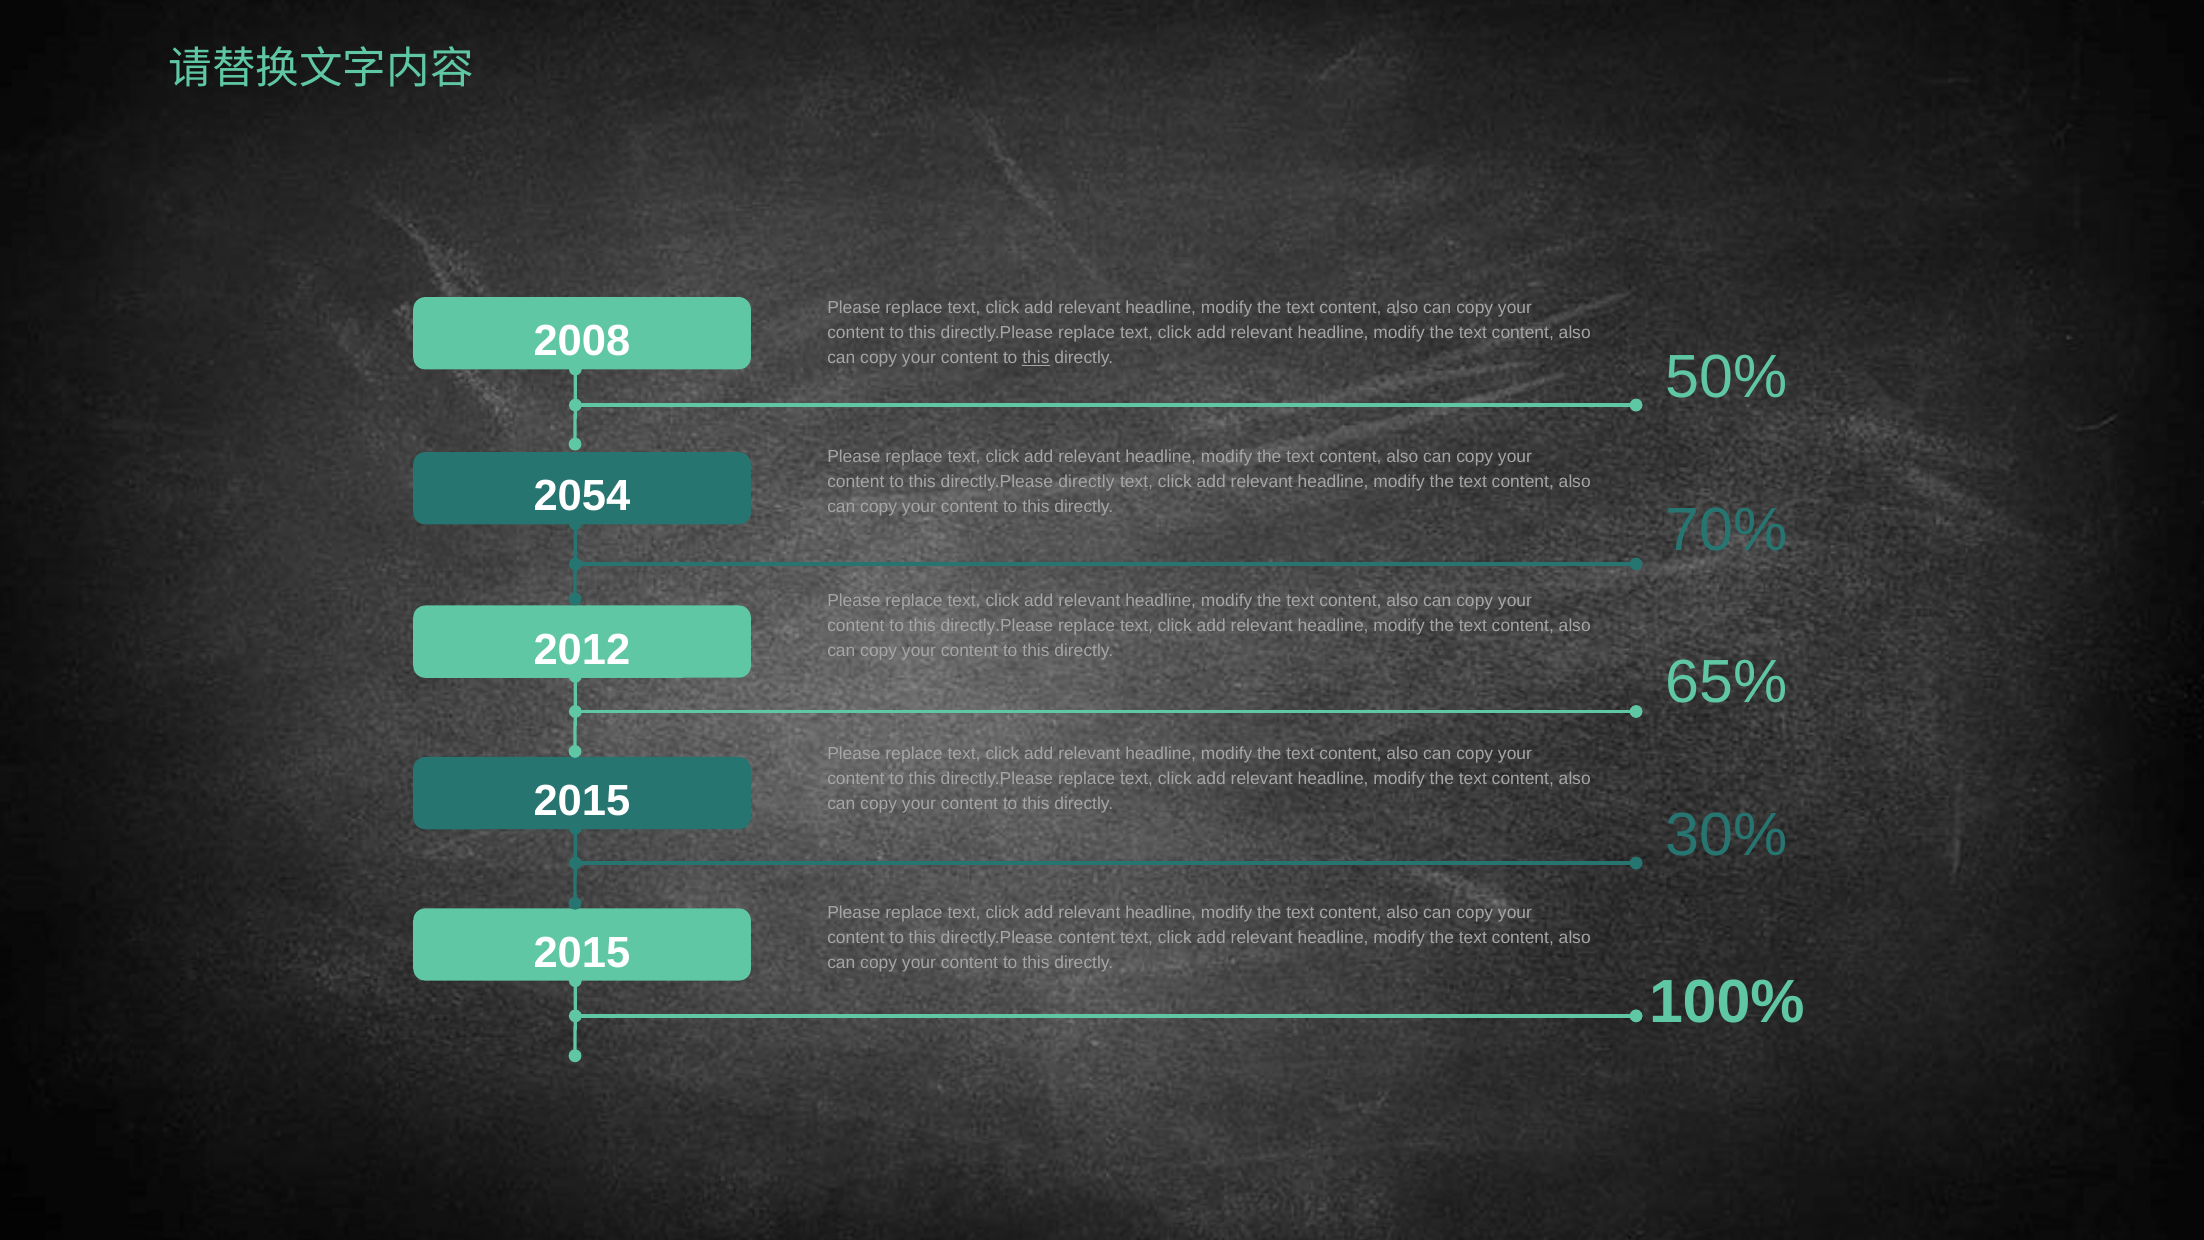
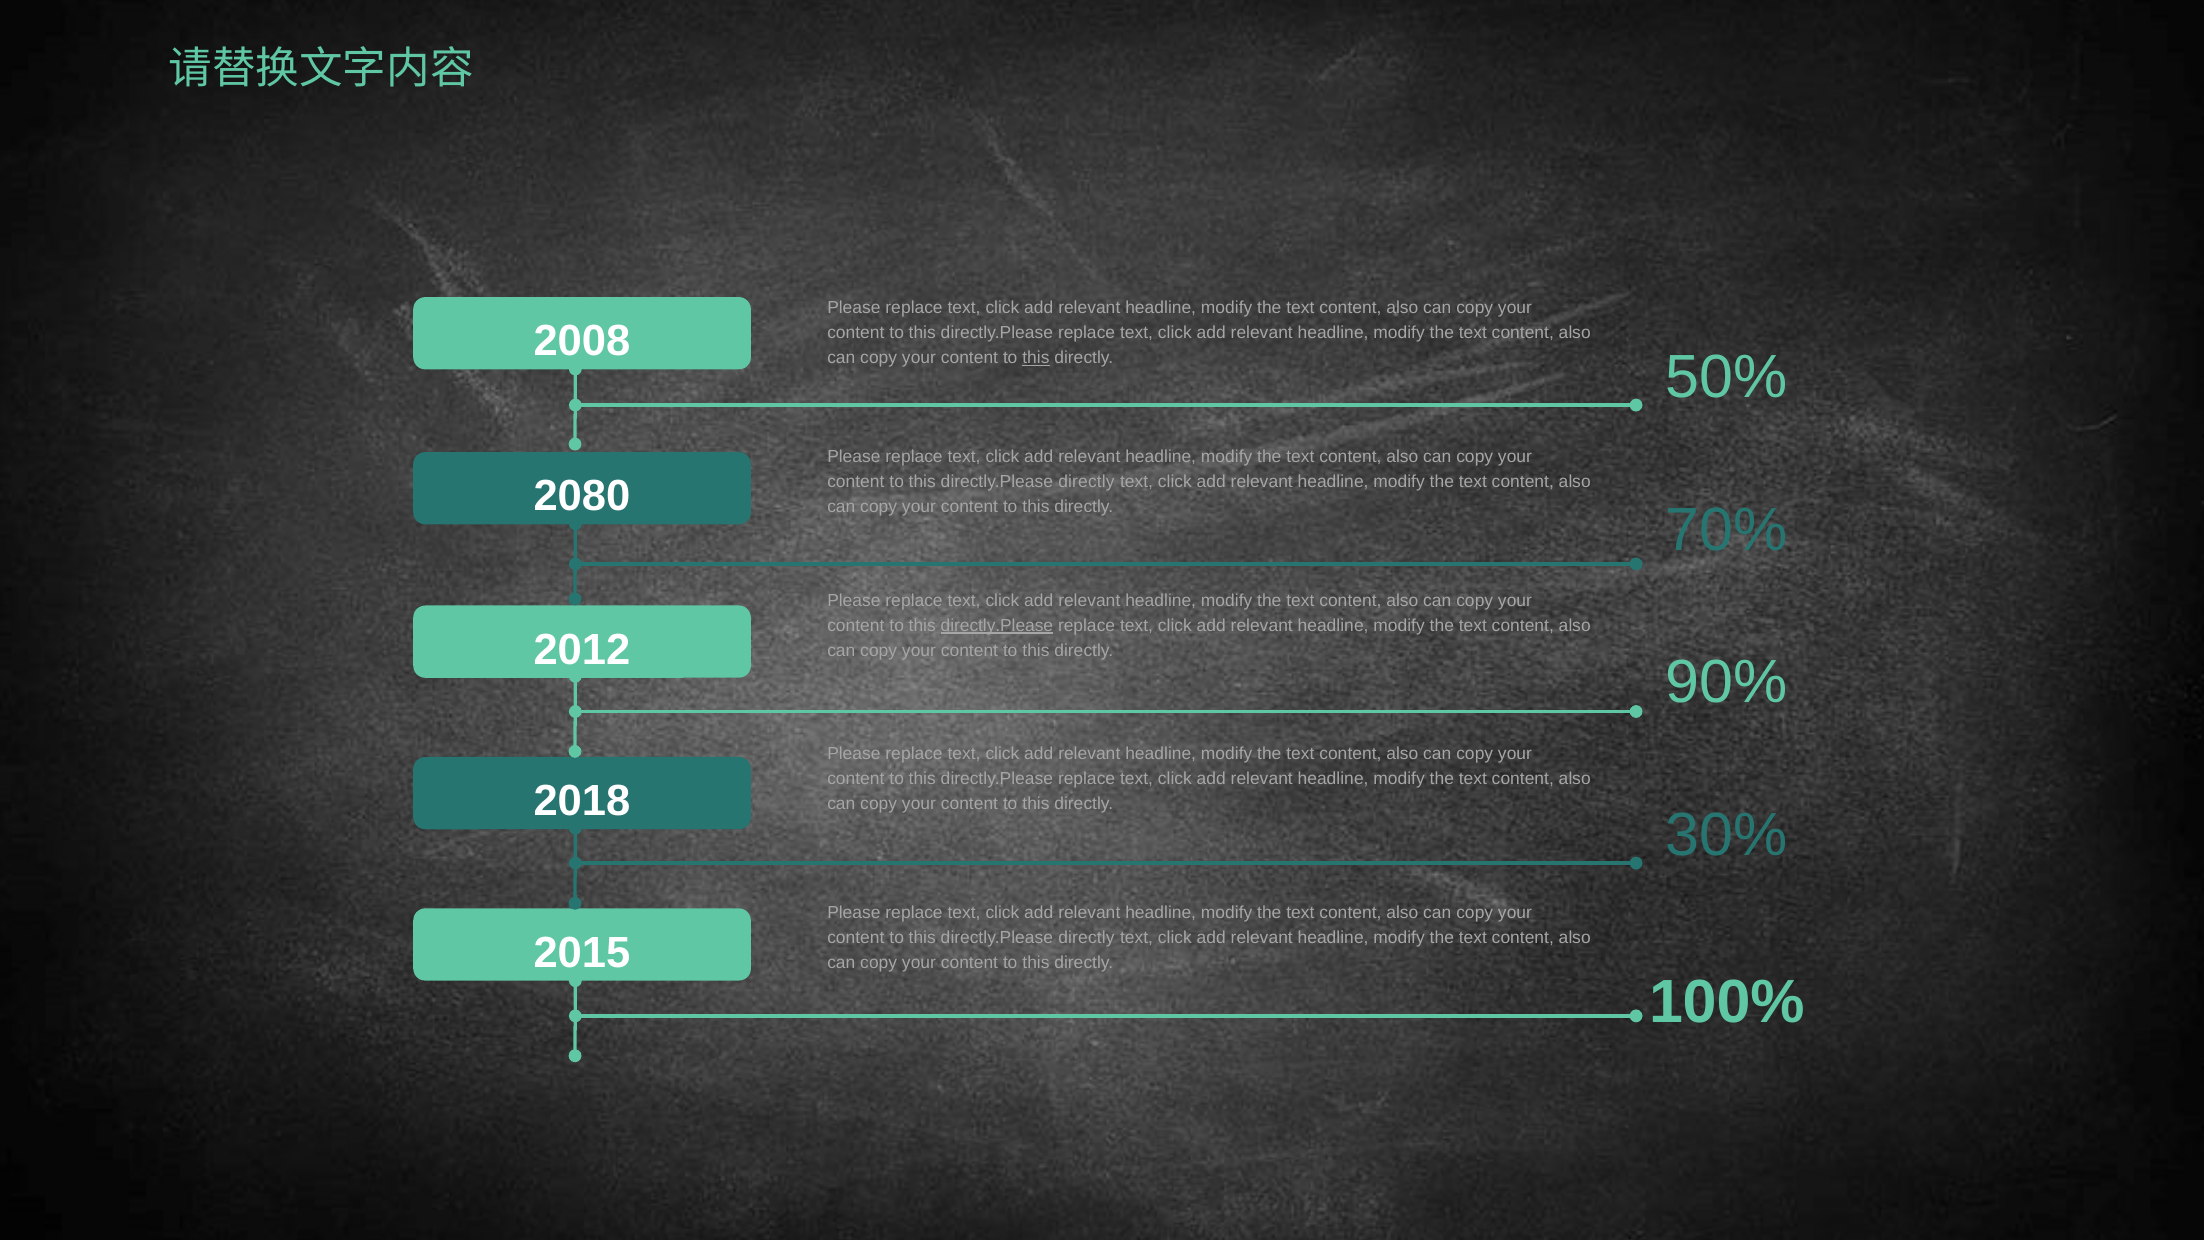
2054: 2054 -> 2080
directly.Please at (997, 625) underline: none -> present
65%: 65% -> 90%
2015 at (582, 801): 2015 -> 2018
content at (1087, 937): content -> directly
